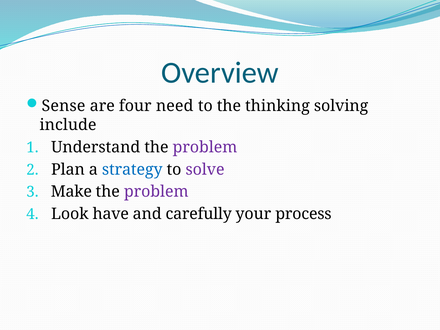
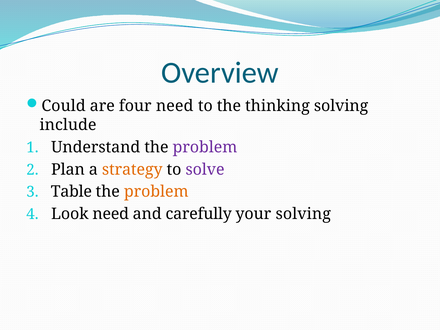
Sense: Sense -> Could
strategy colour: blue -> orange
Make: Make -> Table
problem at (156, 192) colour: purple -> orange
Look have: have -> need
your process: process -> solving
